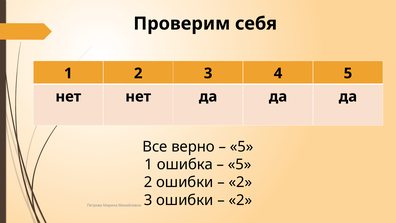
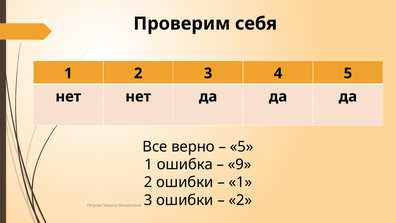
5 at (240, 164): 5 -> 9
2 at (240, 182): 2 -> 1
